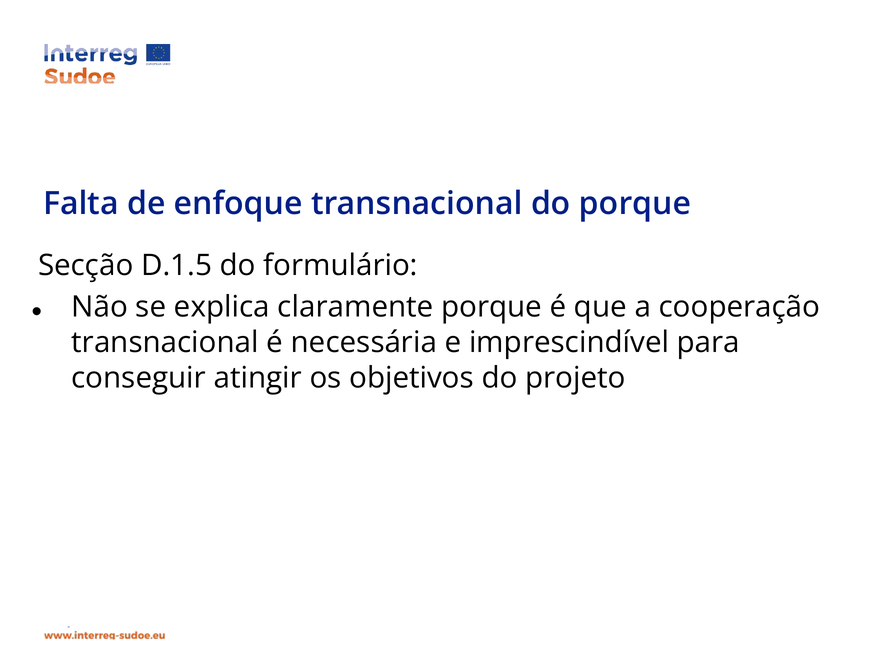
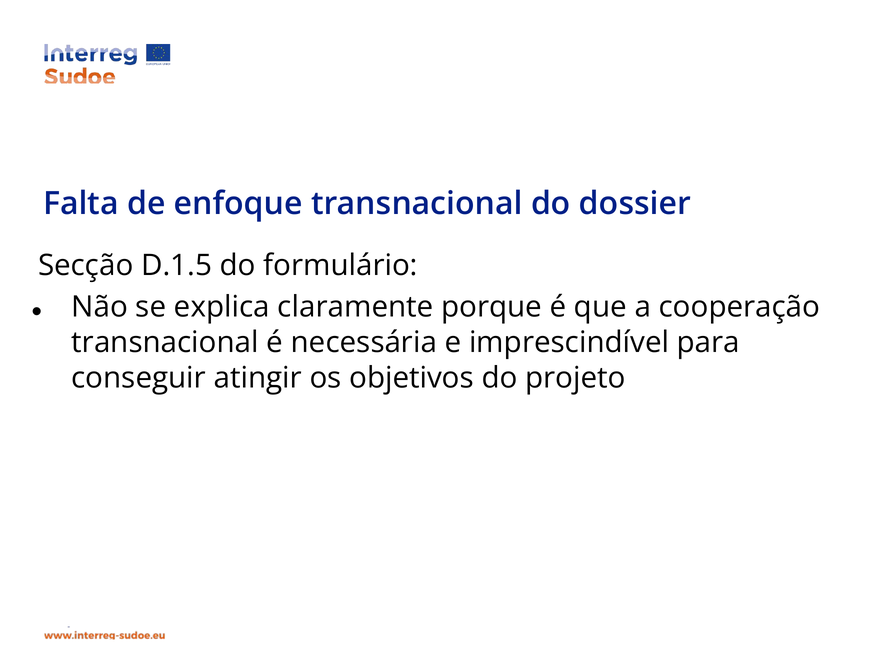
do porque: porque -> dossier
